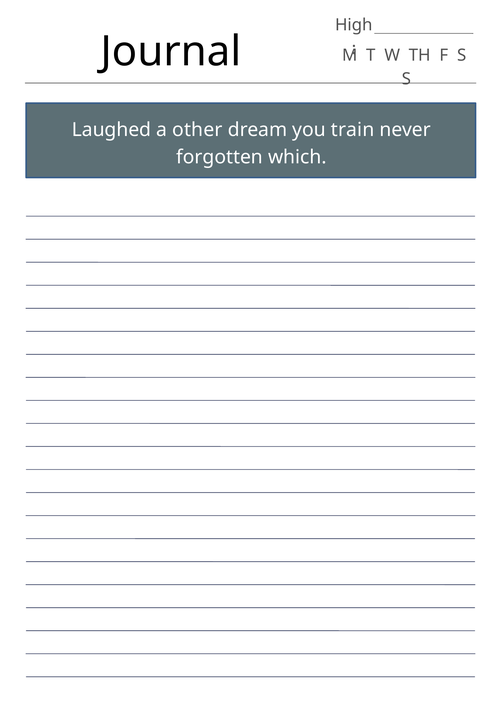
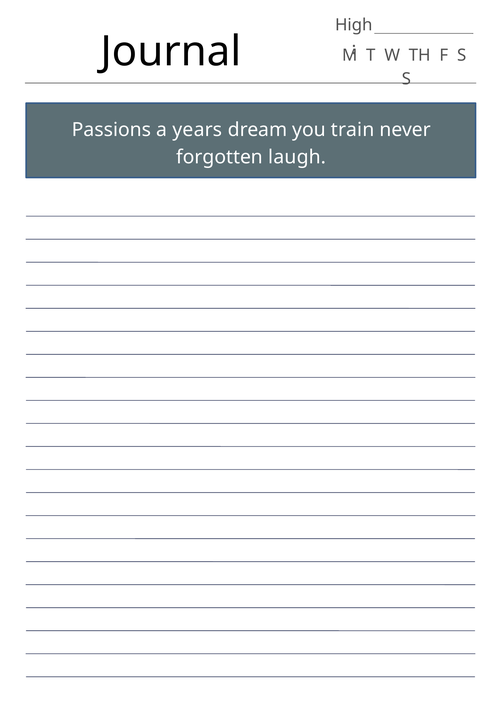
Laughed: Laughed -> Passions
other: other -> years
which: which -> laugh
